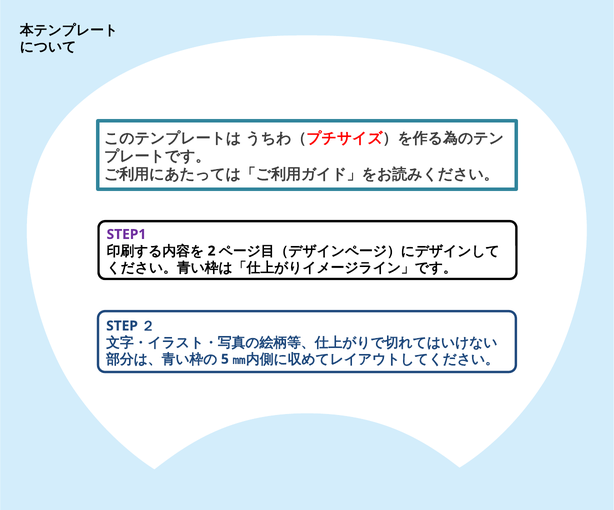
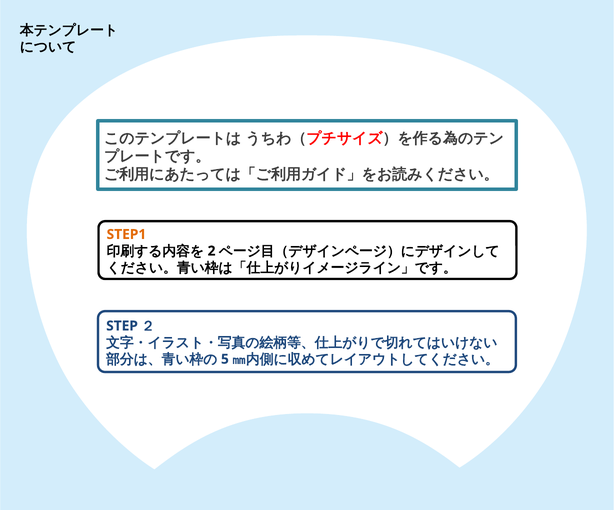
STEP1 colour: purple -> orange
